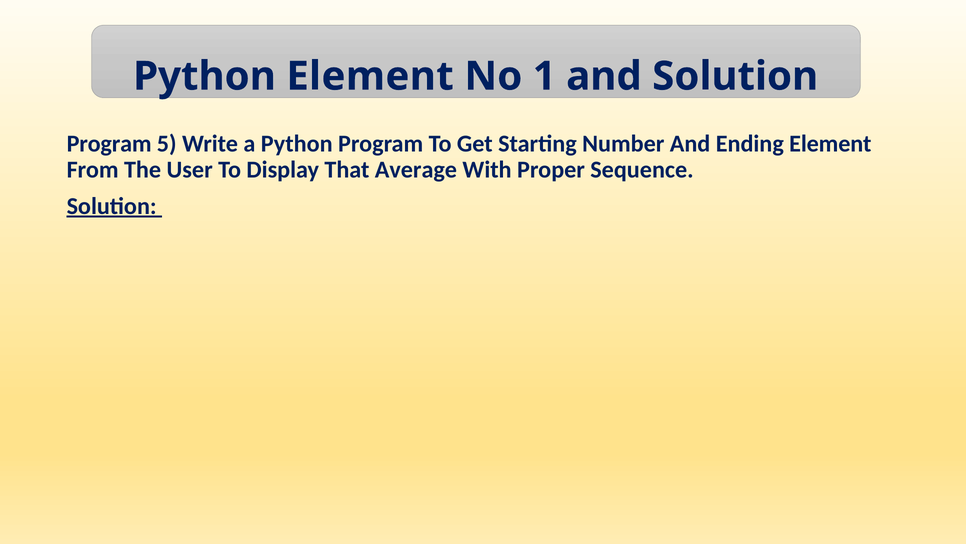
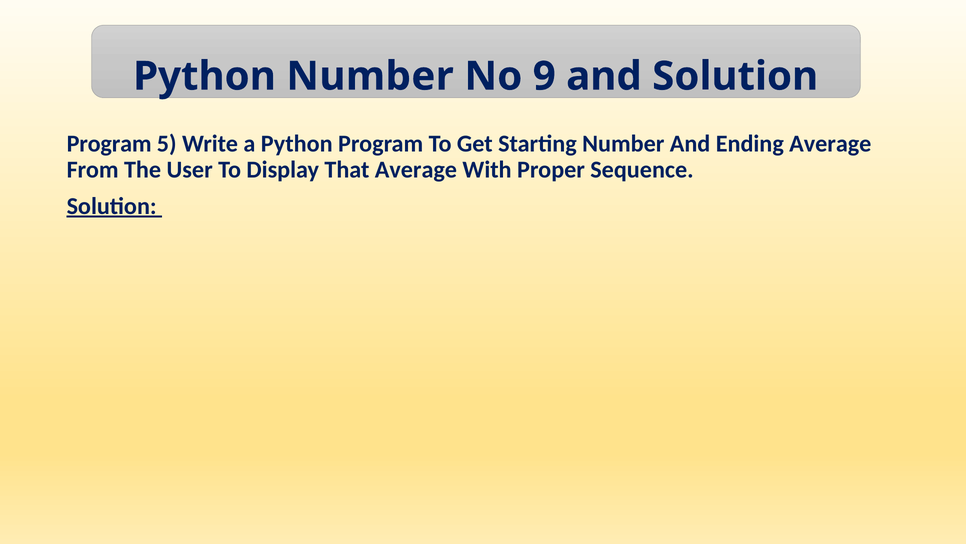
Python Element: Element -> Number
1: 1 -> 9
Ending Element: Element -> Average
